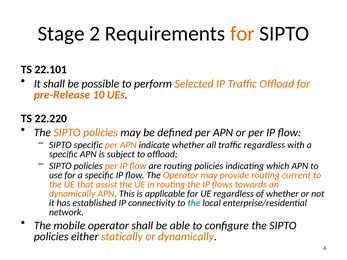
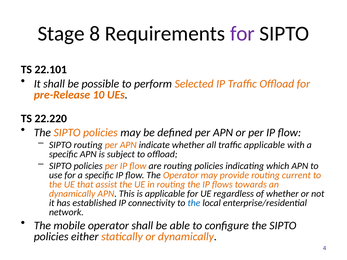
2: 2 -> 8
for at (242, 34) colour: orange -> purple
SIPTO specific: specific -> routing
traffic regardless: regardless -> applicable
